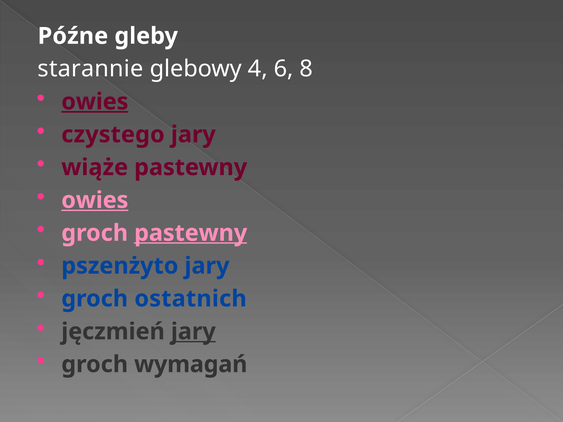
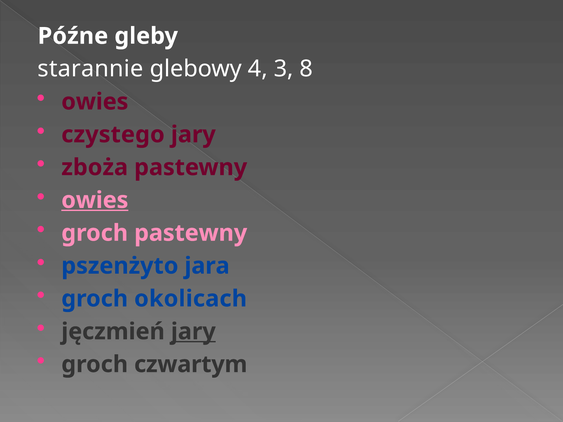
6: 6 -> 3
owies at (95, 102) underline: present -> none
wiąże: wiąże -> zboża
pastewny at (191, 233) underline: present -> none
pszenżyto jary: jary -> jara
ostatnich: ostatnich -> okolicach
wymagań: wymagań -> czwartym
